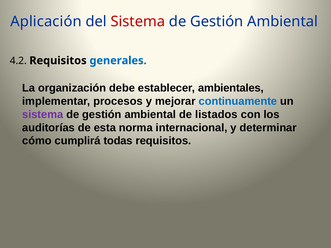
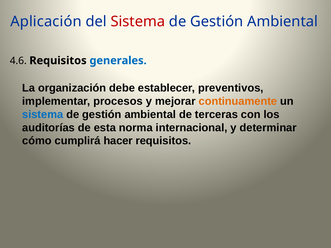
4.2: 4.2 -> 4.6
ambientales: ambientales -> preventivos
continuamente colour: blue -> orange
sistema at (43, 115) colour: purple -> blue
listados: listados -> terceras
todas: todas -> hacer
